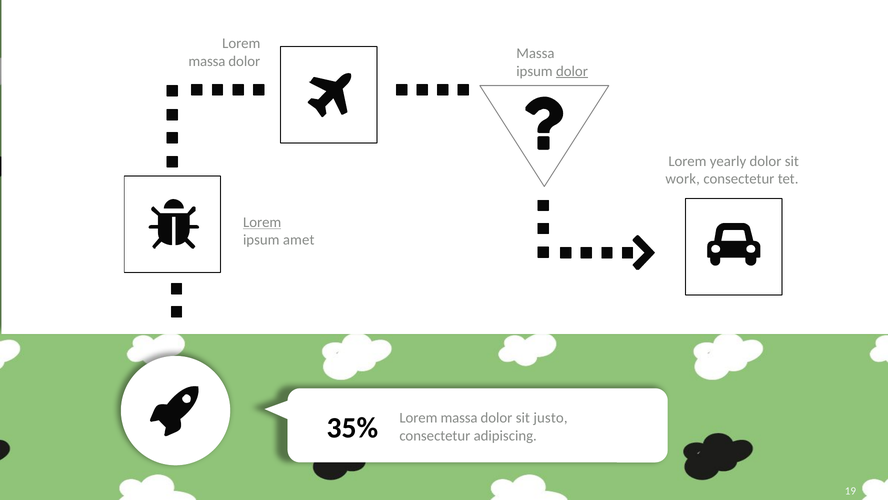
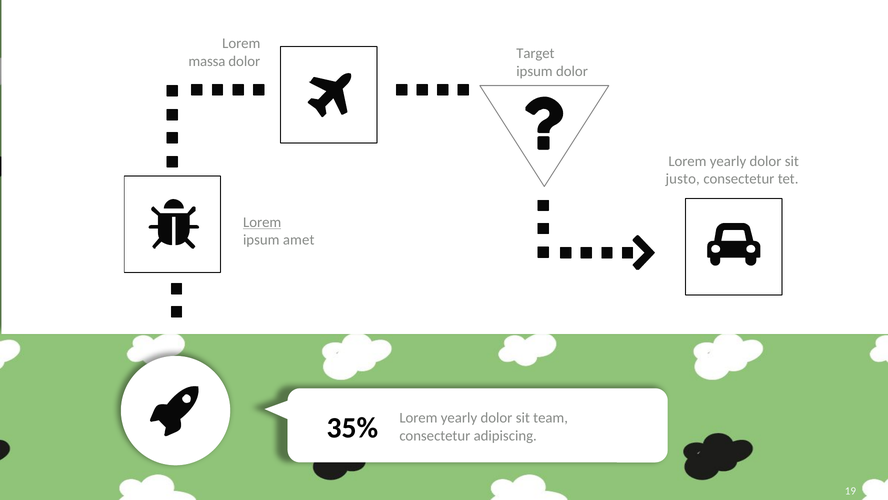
Massa at (535, 53): Massa -> Target
dolor at (572, 71) underline: present -> none
work: work -> justo
35% Lorem massa: massa -> yearly
justo: justo -> team
